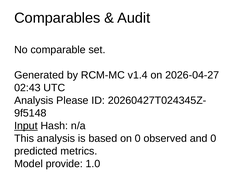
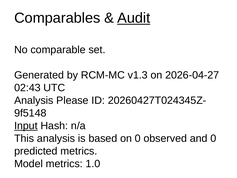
Audit underline: none -> present
v1.4: v1.4 -> v1.3
Model provide: provide -> metrics
